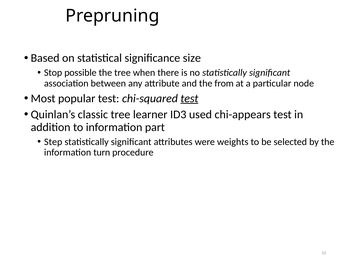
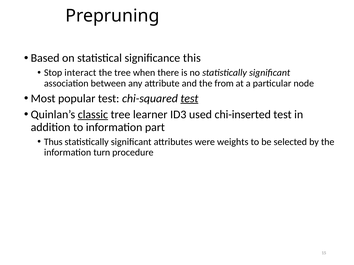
size: size -> this
possible: possible -> interact
classic underline: none -> present
chi-appears: chi-appears -> chi-inserted
Step: Step -> Thus
